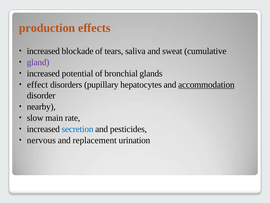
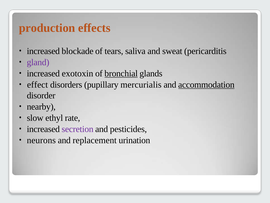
cumulative: cumulative -> pericarditis
potential: potential -> exotoxin
bronchial underline: none -> present
hepatocytes: hepatocytes -> mercurialis
main: main -> ethyl
secretion colour: blue -> purple
nervous: nervous -> neurons
